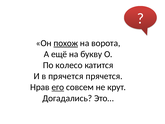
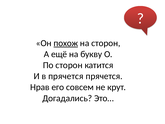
на ворота: ворота -> сторон
По колесо: колесо -> сторон
его underline: present -> none
